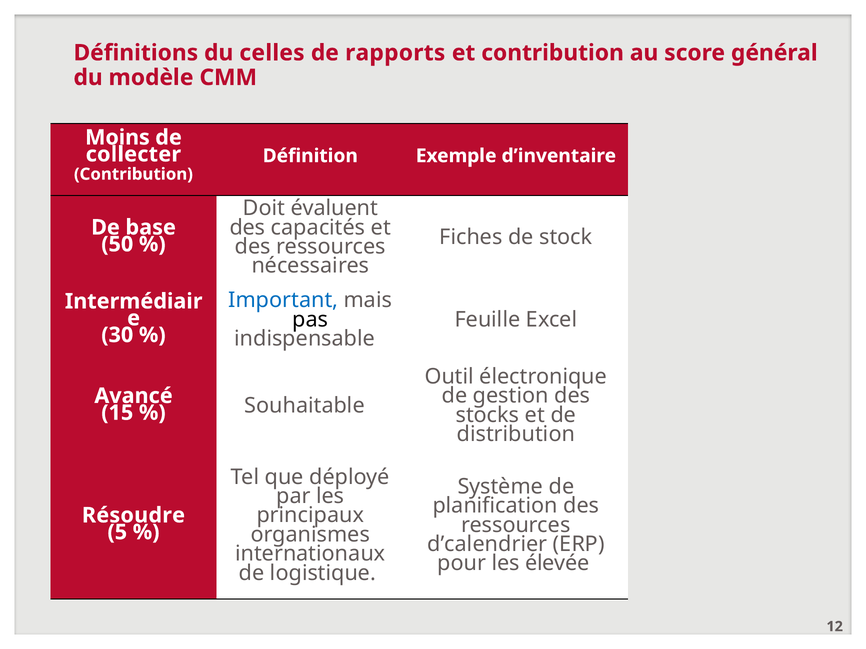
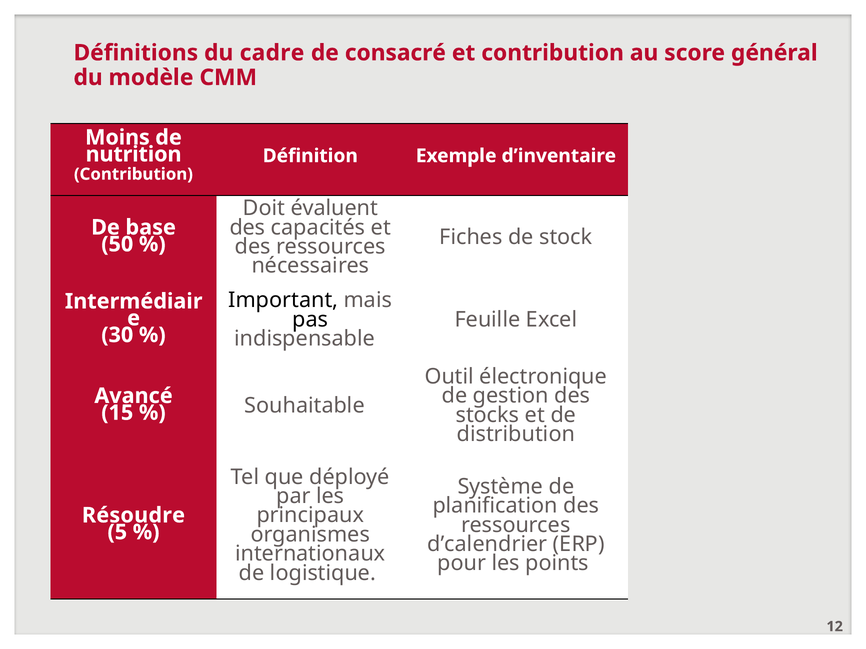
celles: celles -> cadre
rapports: rapports -> consacré
collecter: collecter -> nutrition
Important colour: blue -> black
élevée: élevée -> points
